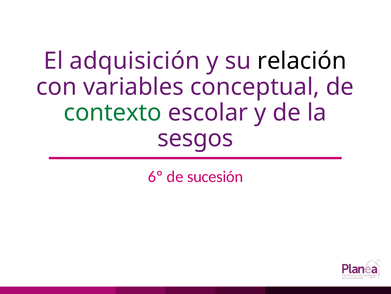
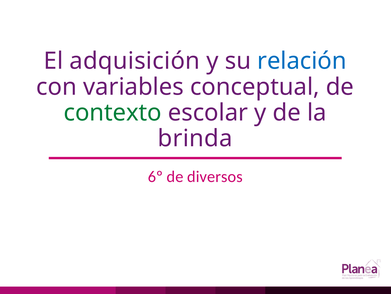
relación colour: black -> blue
sesgos: sesgos -> brinda
sucesión: sucesión -> diversos
